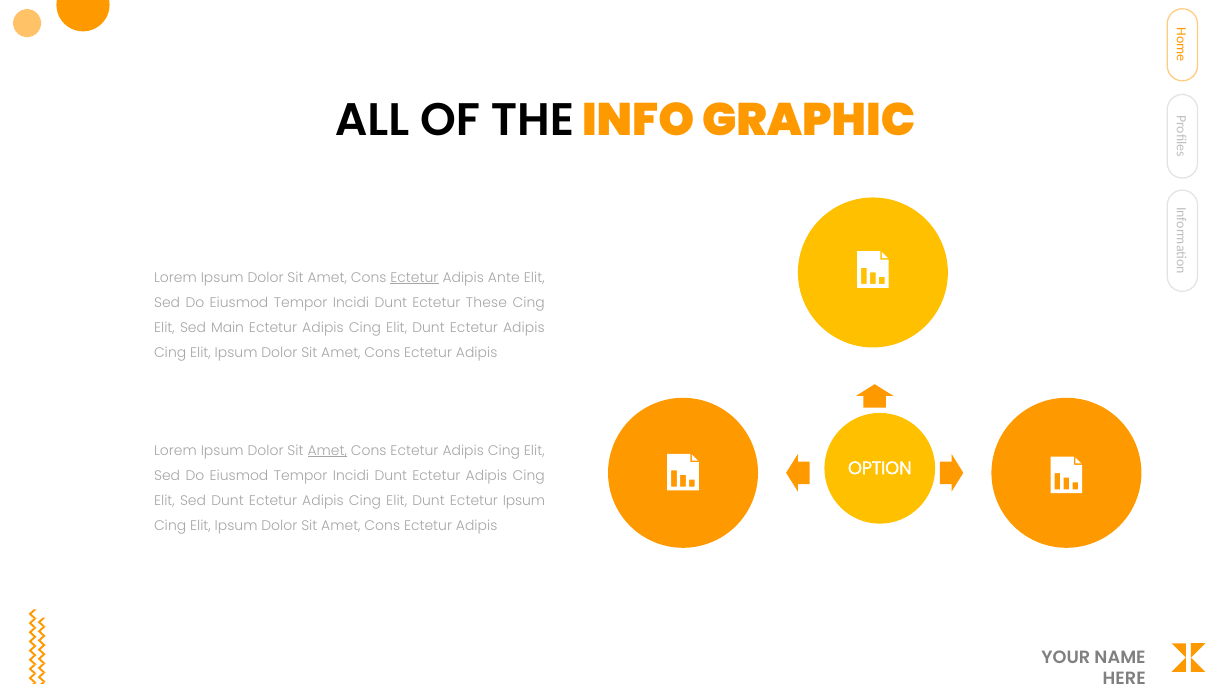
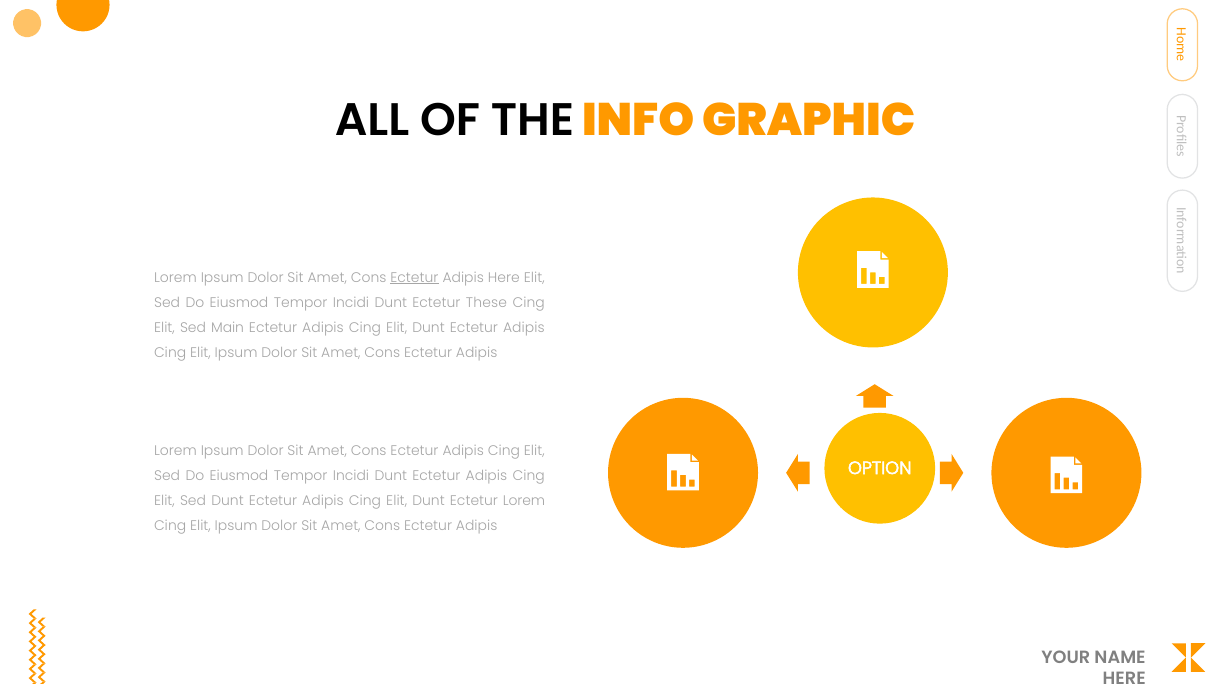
Adipis Ante: Ante -> Here
Amet at (327, 451) underline: present -> none
Ectetur Ipsum: Ipsum -> Lorem
